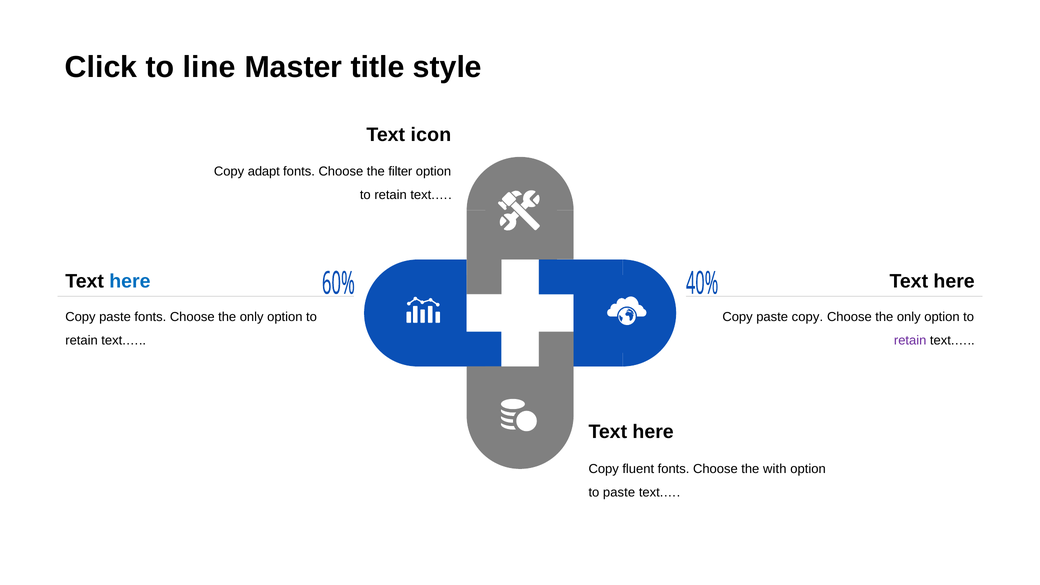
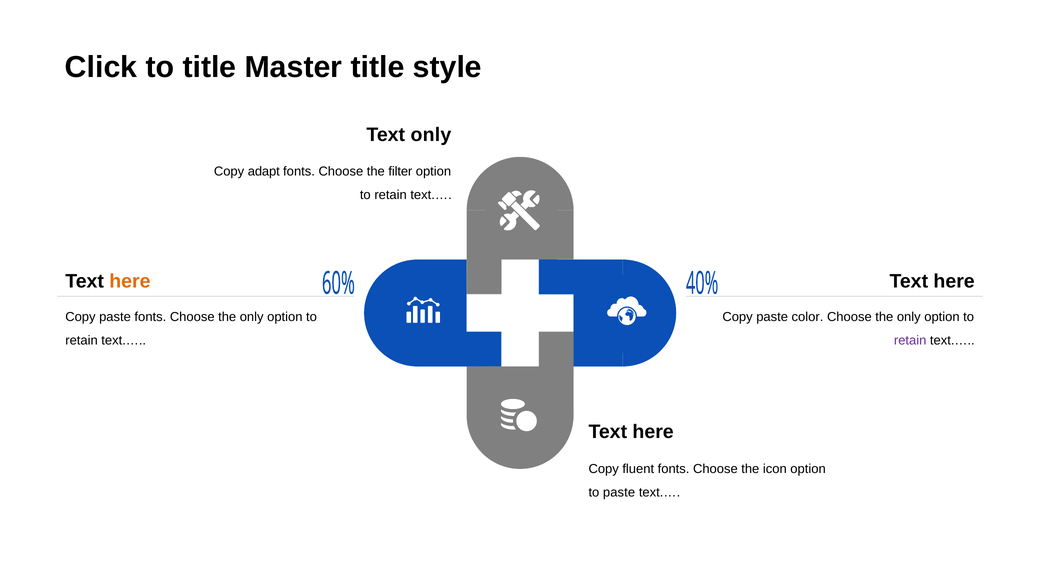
to line: line -> title
Text icon: icon -> only
here at (130, 281) colour: blue -> orange
paste copy: copy -> color
with: with -> icon
